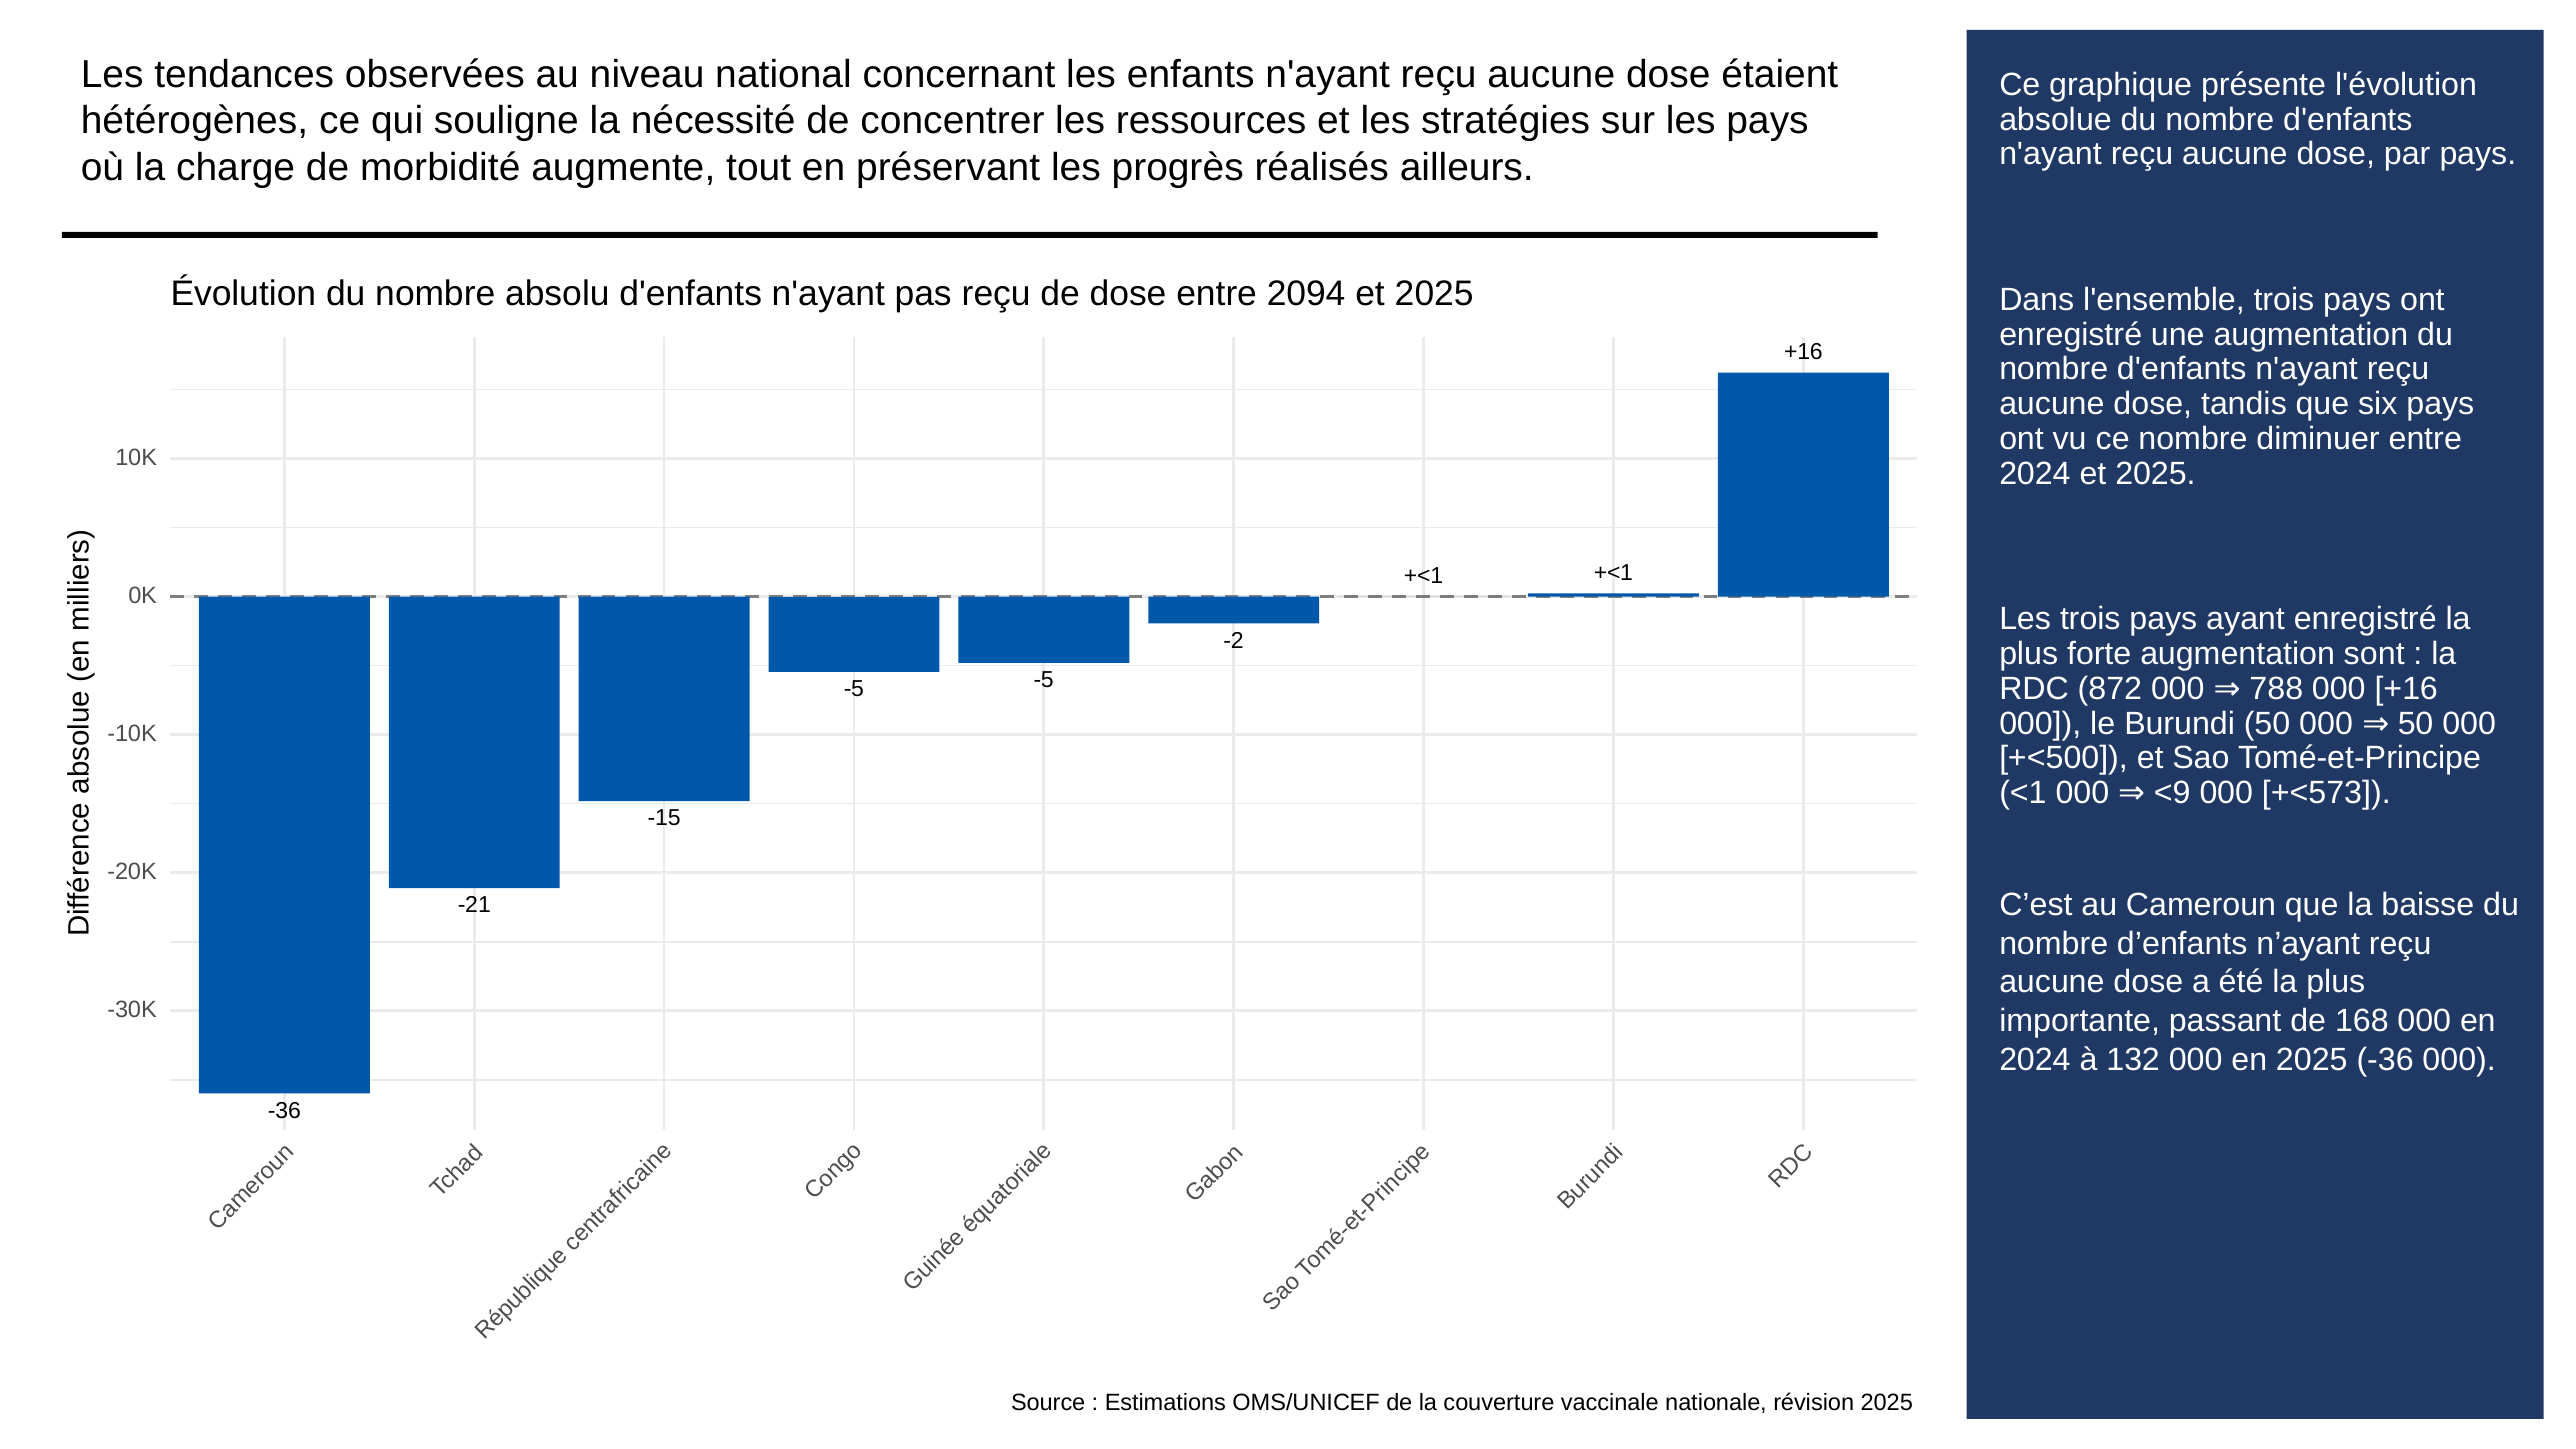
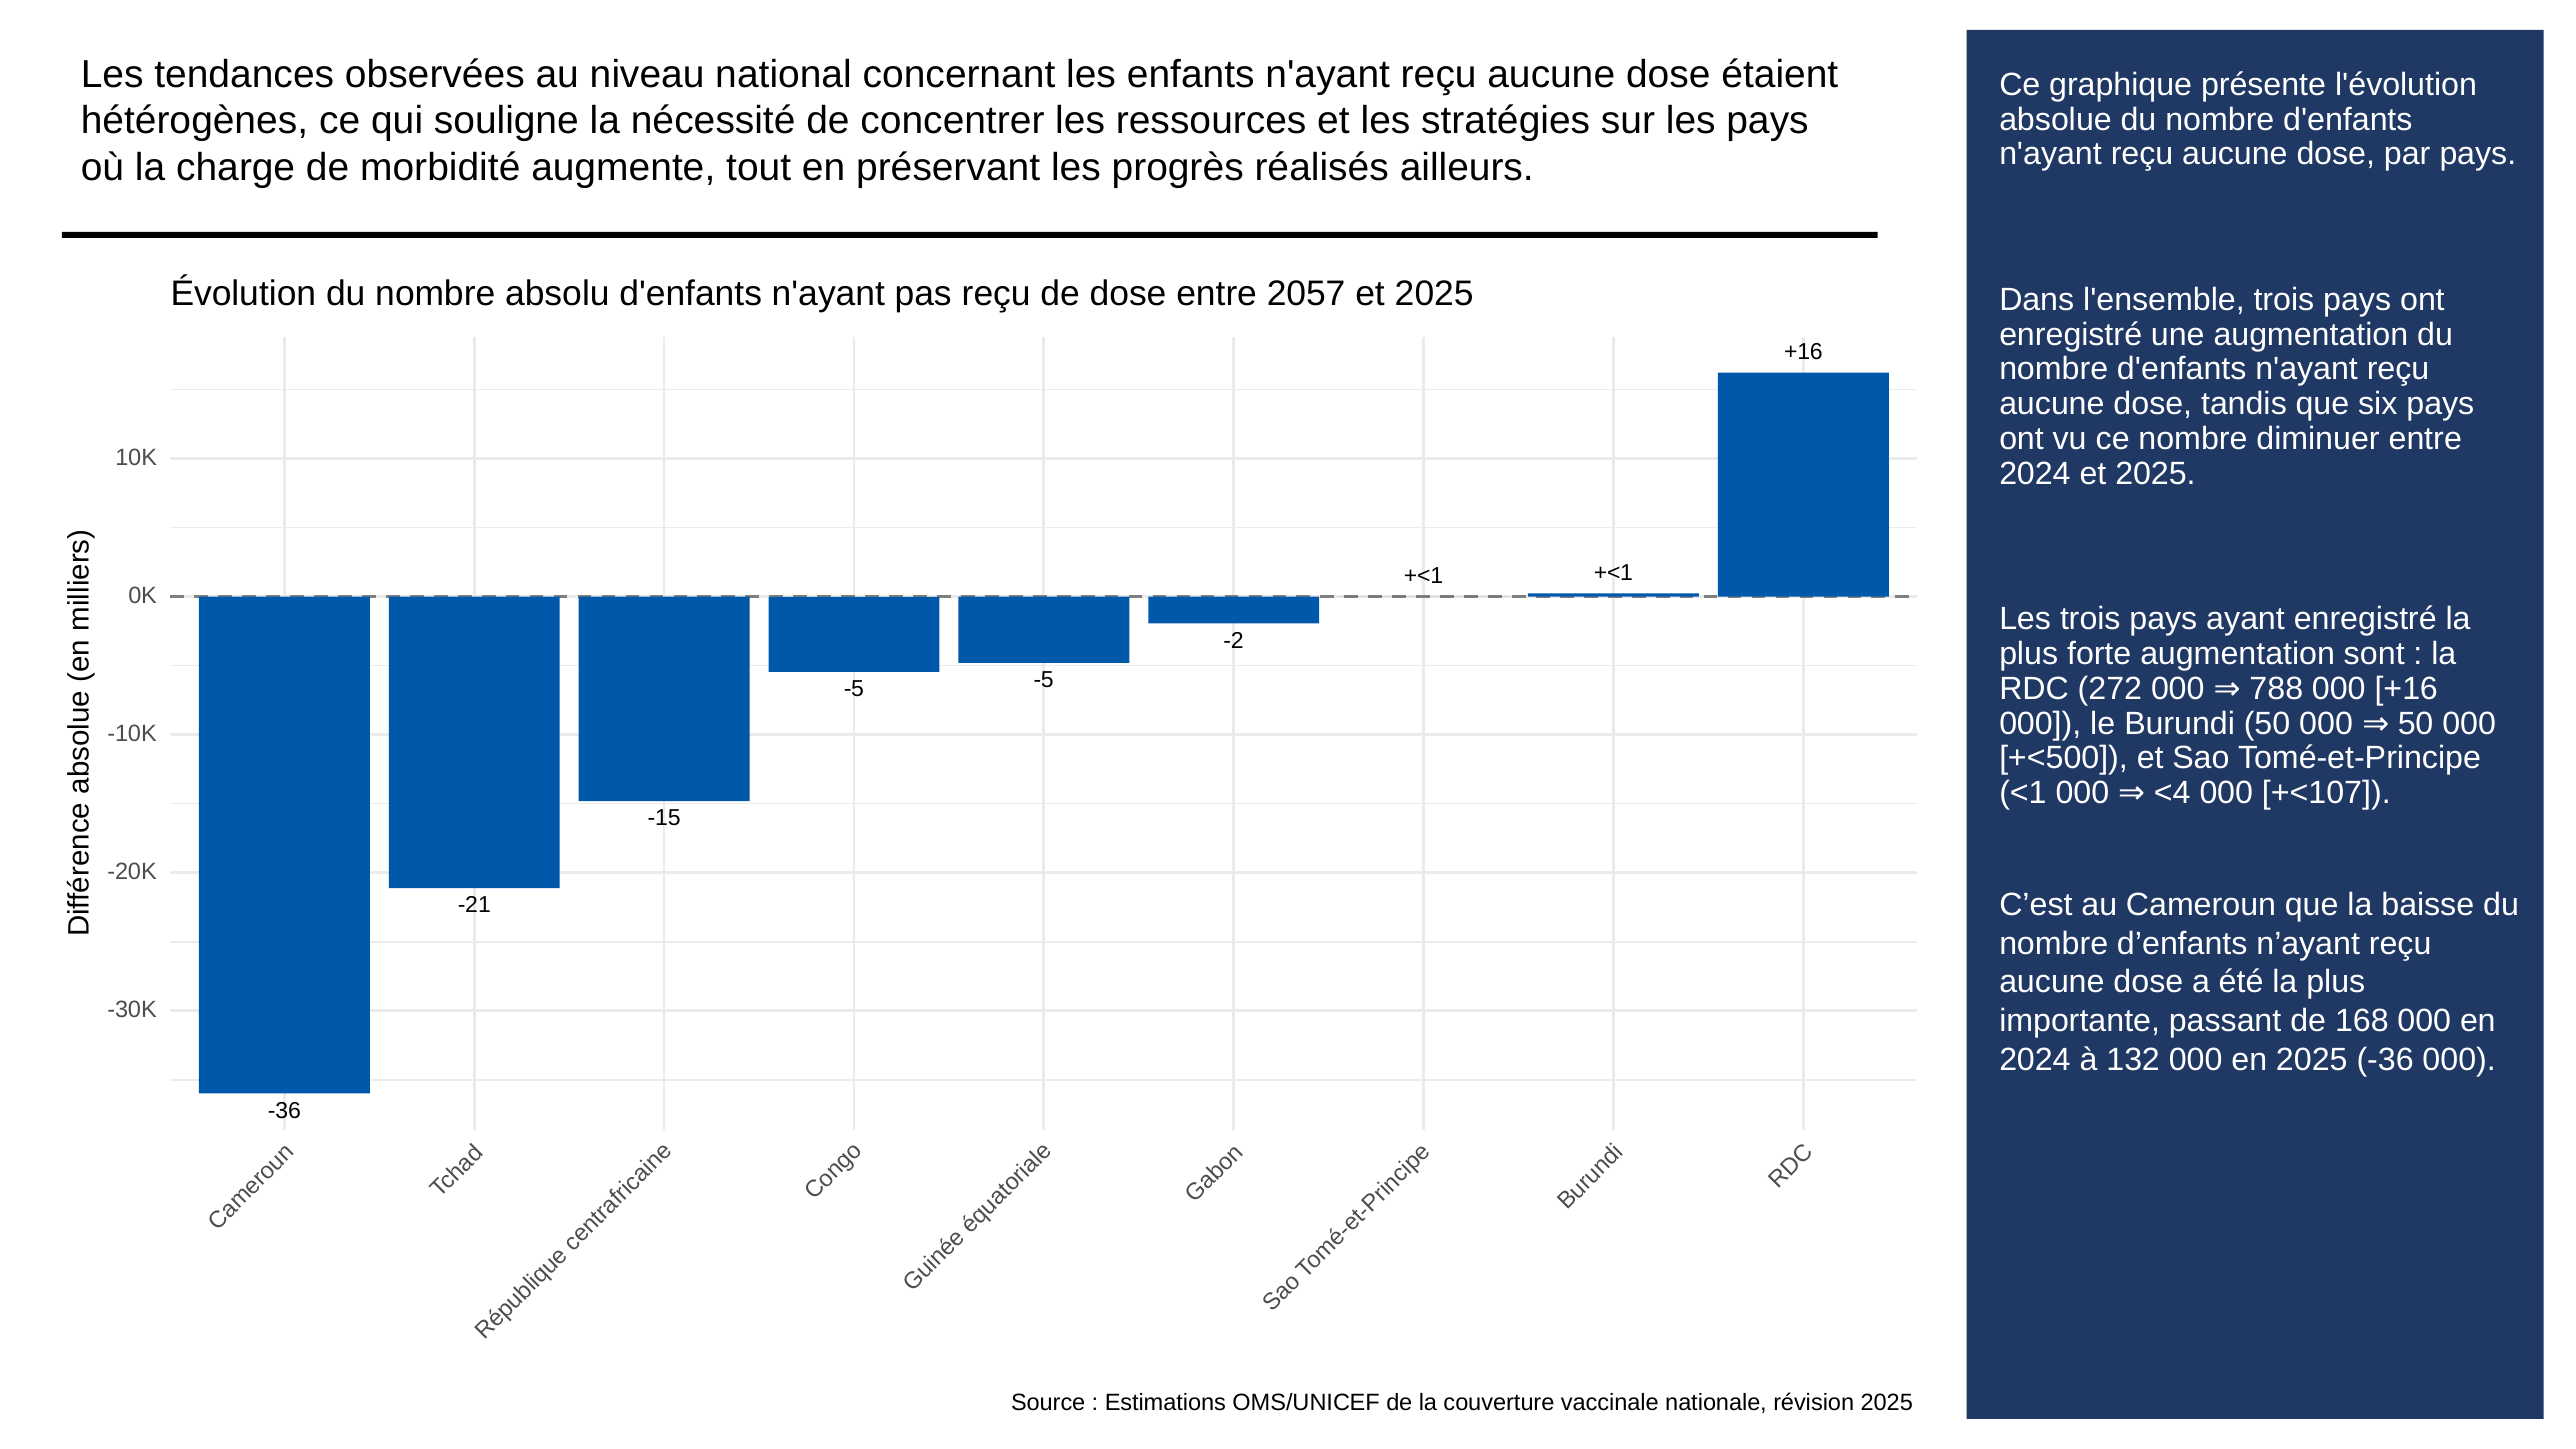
2094: 2094 -> 2057
872: 872 -> 272
<9: <9 -> <4
+<573: +<573 -> +<107
